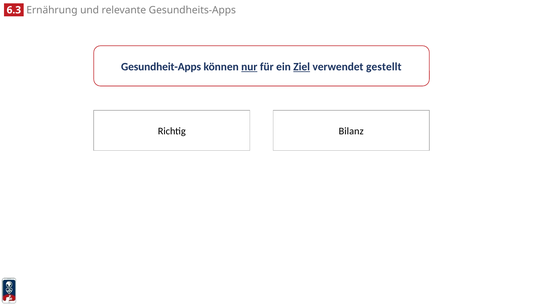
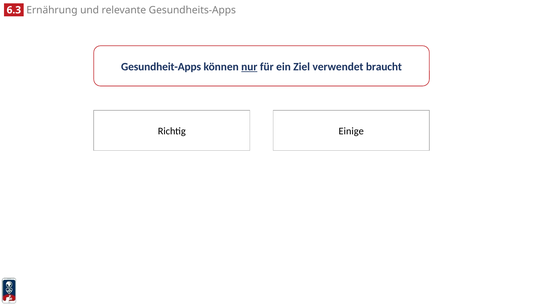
Ziel underline: present -> none
gestellt: gestellt -> braucht
Bilanz: Bilanz -> Einige
